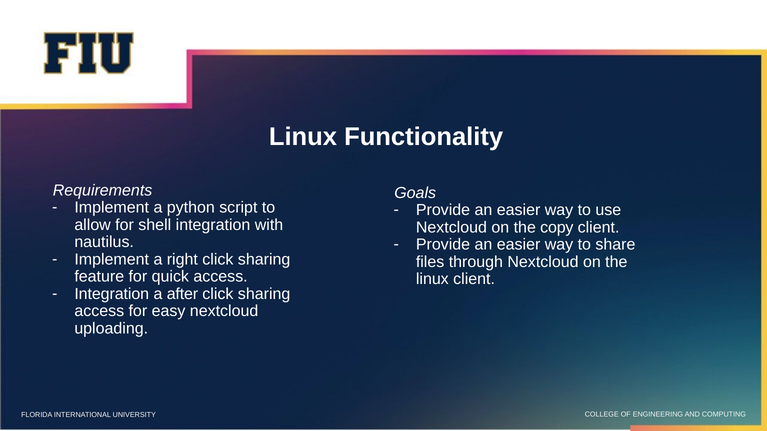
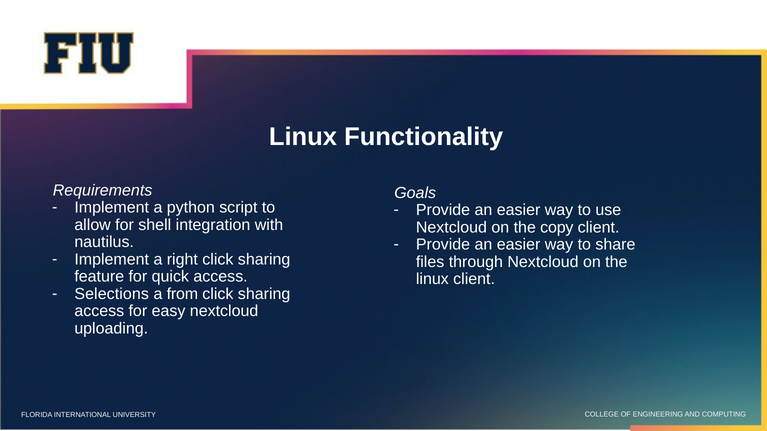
Integration at (112, 294): Integration -> Selections
after: after -> from
